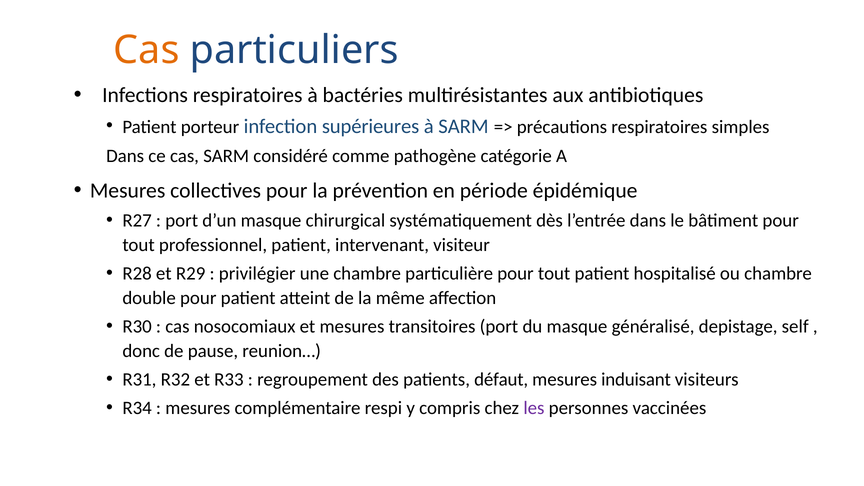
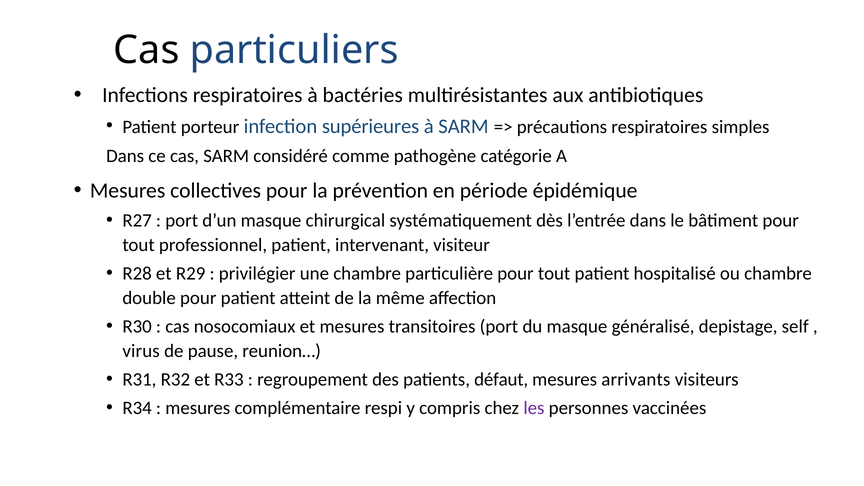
Cas at (146, 50) colour: orange -> black
donc: donc -> virus
induisant: induisant -> arrivants
